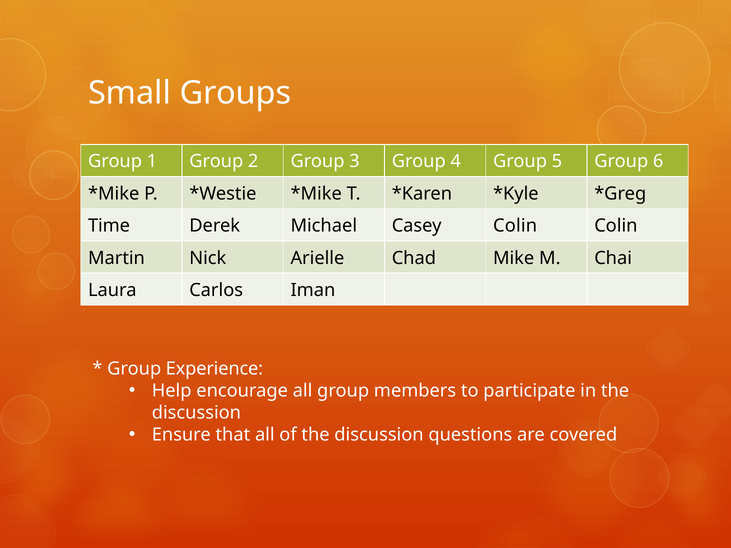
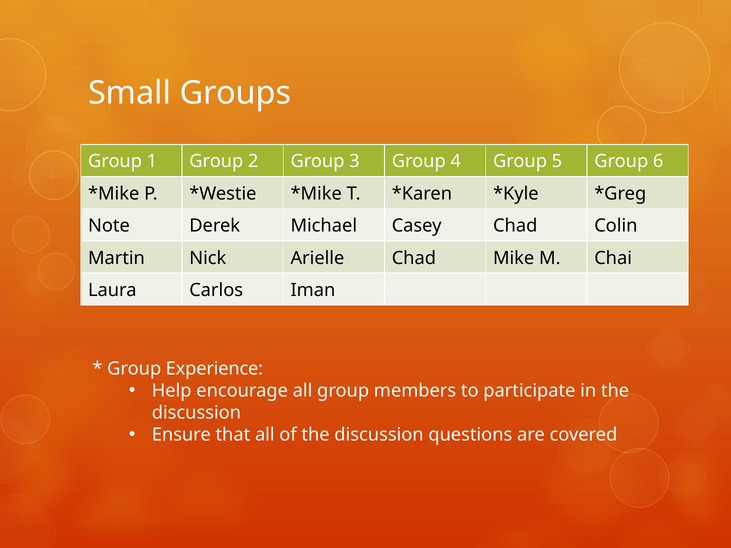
Time: Time -> Note
Casey Colin: Colin -> Chad
